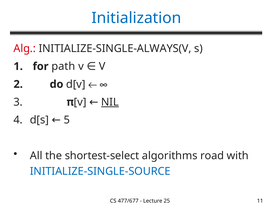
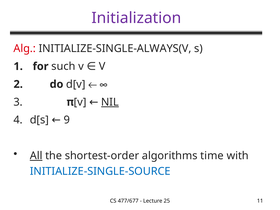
Initialization colour: blue -> purple
path: path -> such
5: 5 -> 9
All underline: none -> present
shortest-select: shortest-select -> shortest-order
road: road -> time
